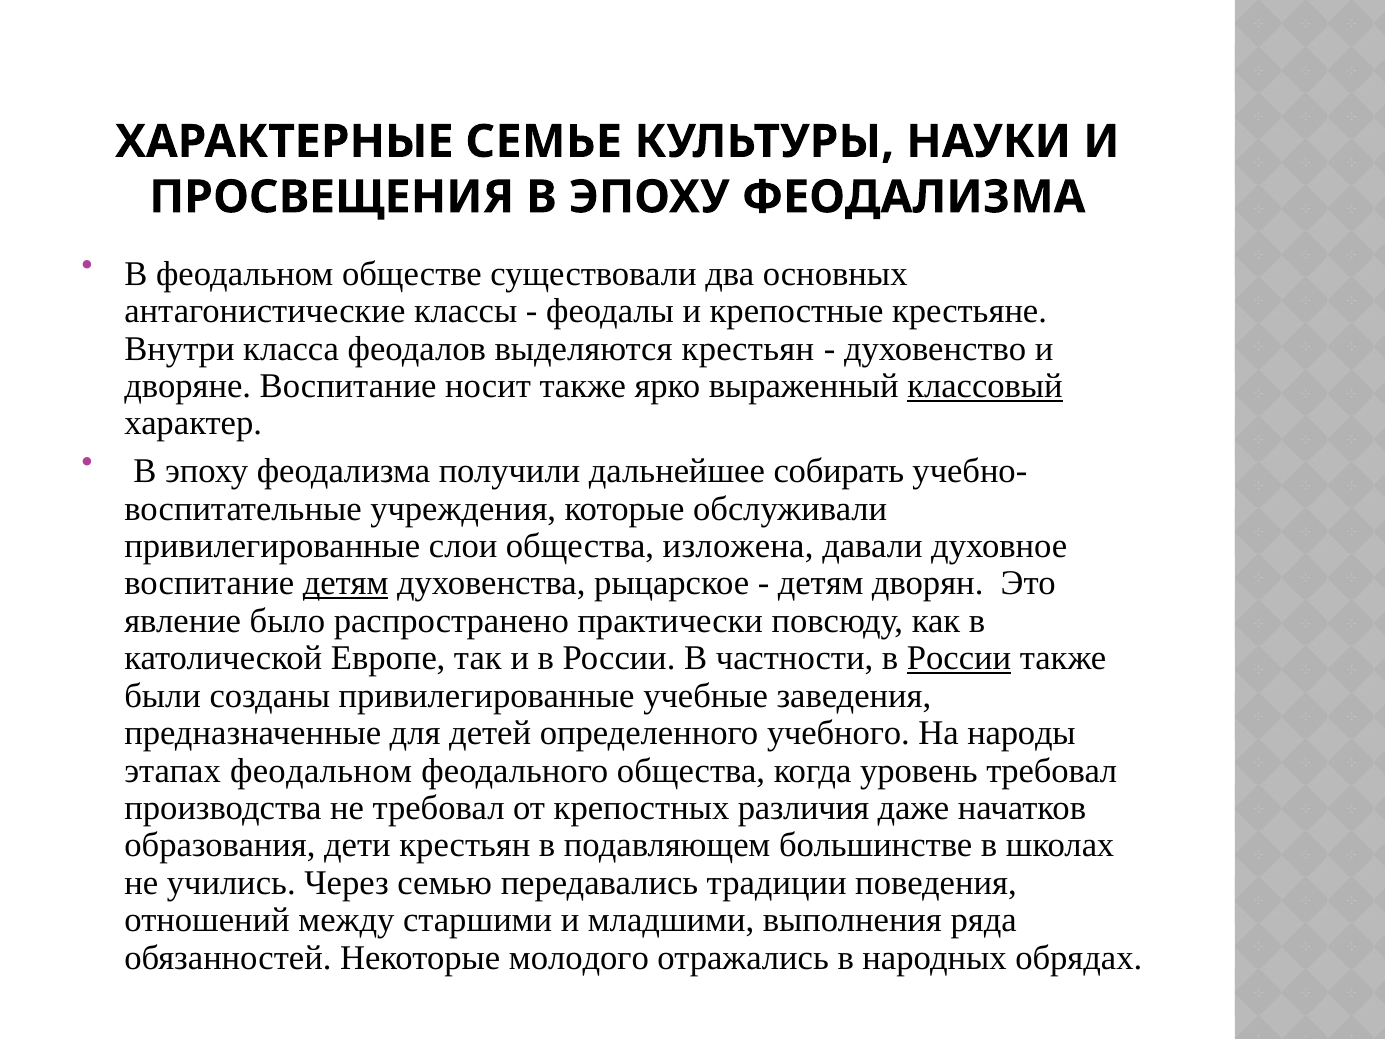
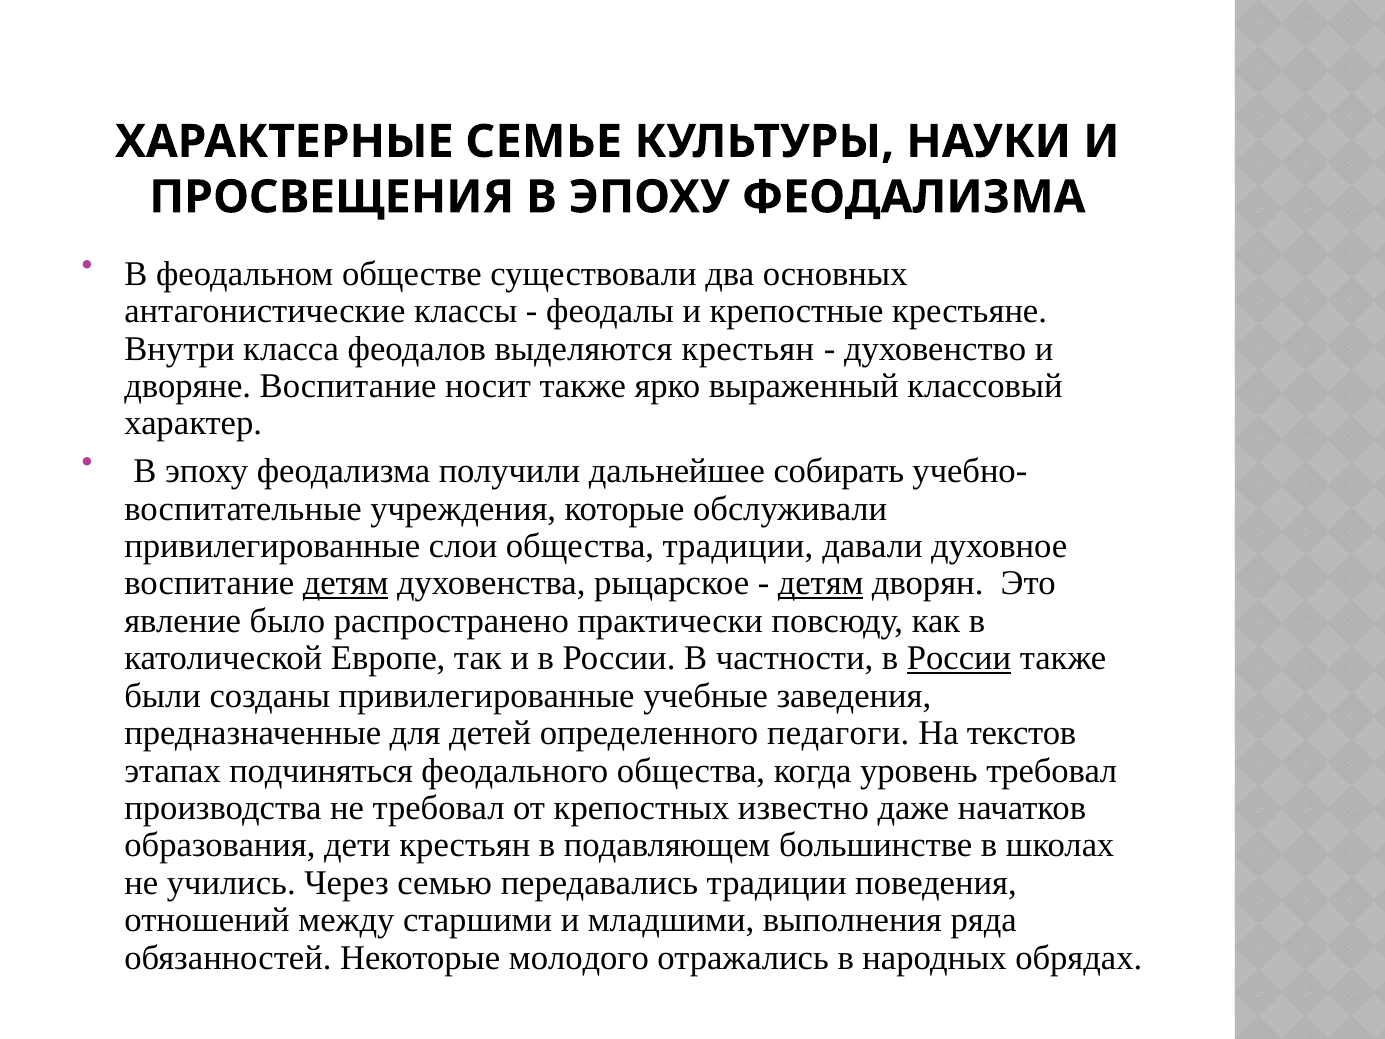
классовый underline: present -> none
общества изложена: изложена -> традиции
детям at (821, 583) underline: none -> present
учебного: учебного -> педагоги
народы: народы -> текстов
этапах феодальном: феодальном -> подчиняться
различия: различия -> известно
